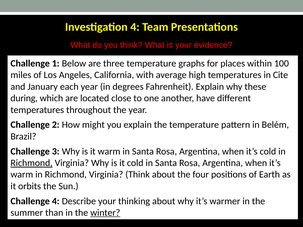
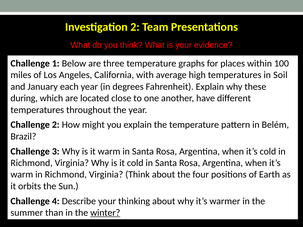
Investigation 4: 4 -> 2
Cite: Cite -> Soil
Richmond at (32, 163) underline: present -> none
